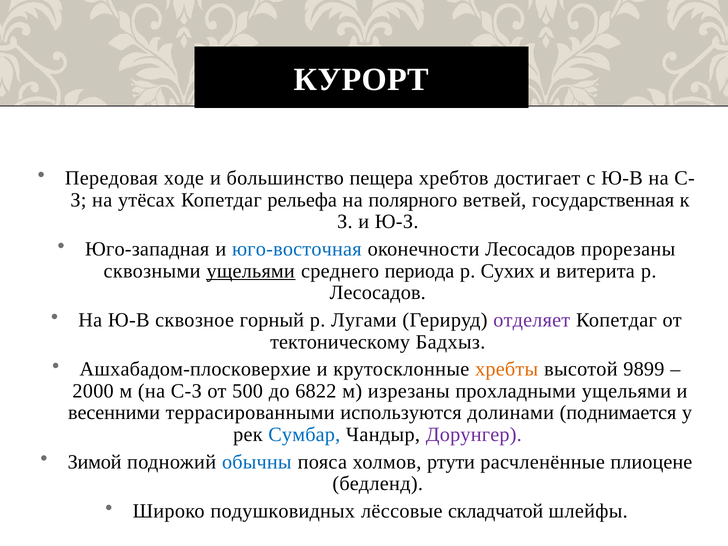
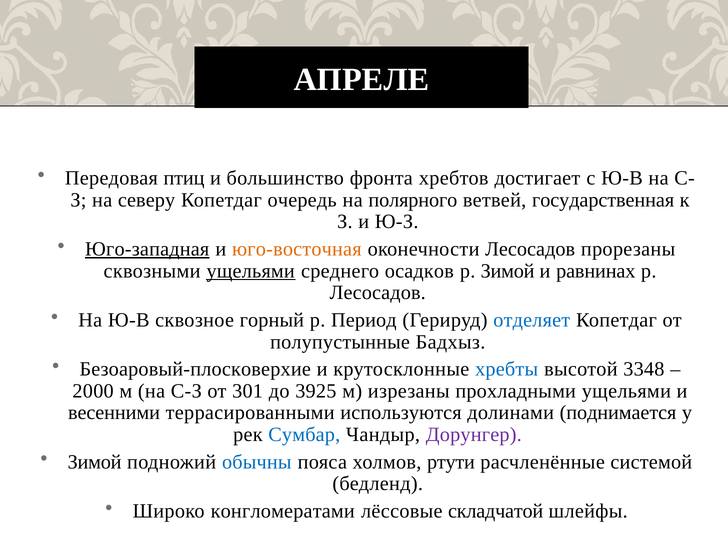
КУРОРТ: КУРОРТ -> АПРЕЛЕ
ходе: ходе -> птиц
пещера: пещера -> фронта
утёсах: утёсах -> северу
рельефа: рельефа -> очередь
Юго-западная underline: none -> present
юго-восточная colour: blue -> orange
периода: периода -> осадков
р Сухих: Сухих -> Зимой
витерита: витерита -> равнинах
Лугами: Лугами -> Период
отделяет colour: purple -> blue
тектоническому: тектоническому -> полупустынные
Ашхабадом-плосковерхие: Ашхабадом-плосковерхие -> Безоаровый-плосковерхие
хребты colour: orange -> blue
9899: 9899 -> 3348
500: 500 -> 301
6822: 6822 -> 3925
плиоцене: плиоцене -> системой
подушковидных: подушковидных -> конгломератами
